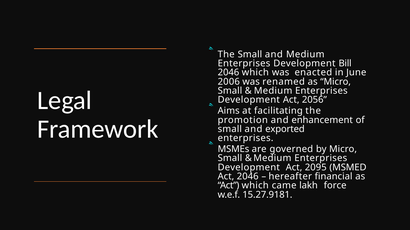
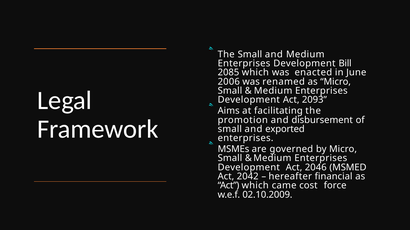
2046 at (228, 73): 2046 -> 2085
2056: 2056 -> 2093
enhancement: enhancement -> disbursement
2095: 2095 -> 2046
Act 2046: 2046 -> 2042
lakh: lakh -> cost
15.27.9181: 15.27.9181 -> 02.10.2009
